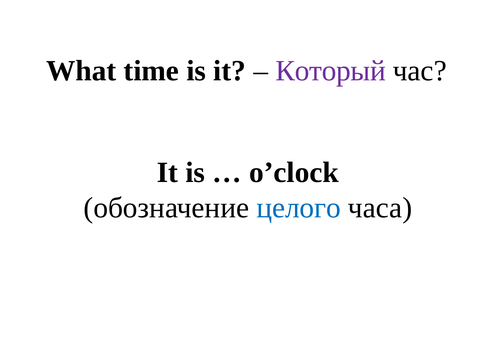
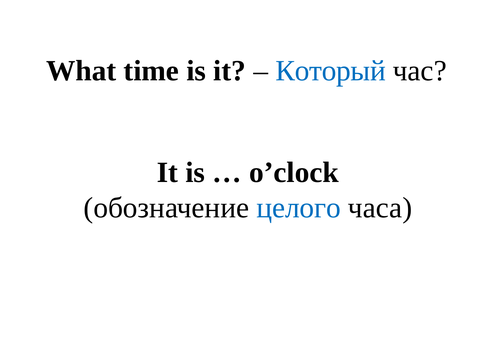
Который colour: purple -> blue
